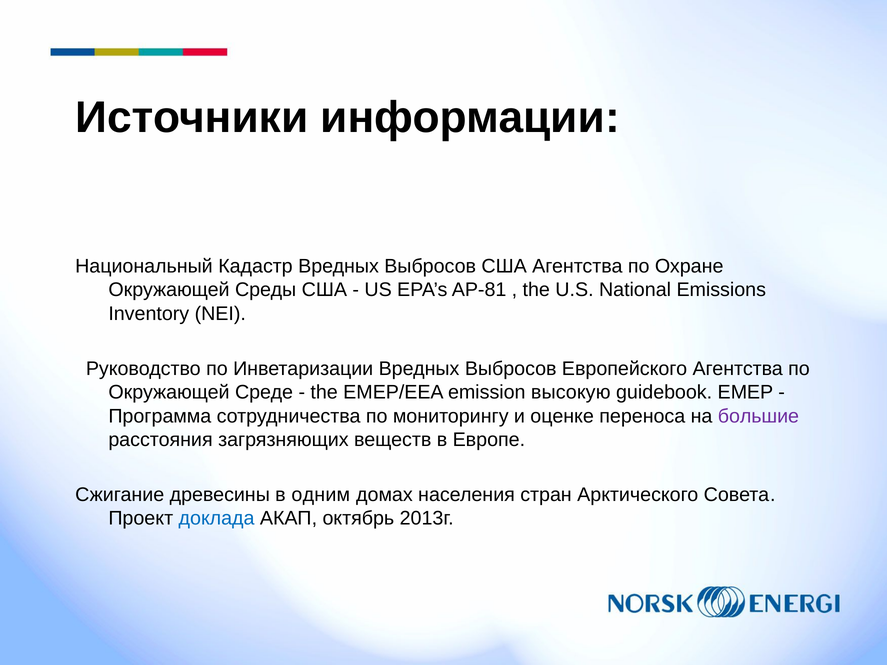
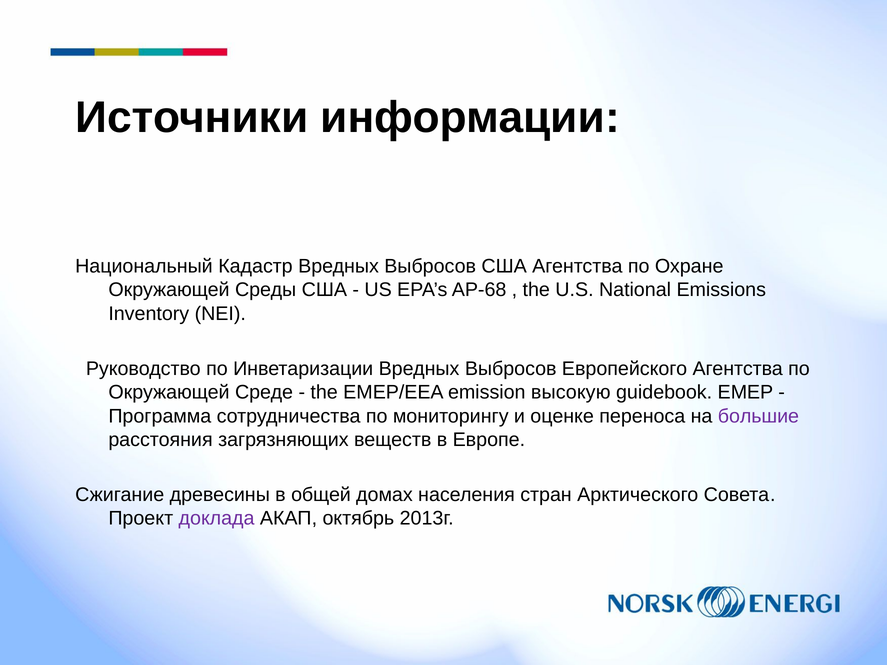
AP-81: AP-81 -> AP-68
одним: одним -> общей
доклада colour: blue -> purple
